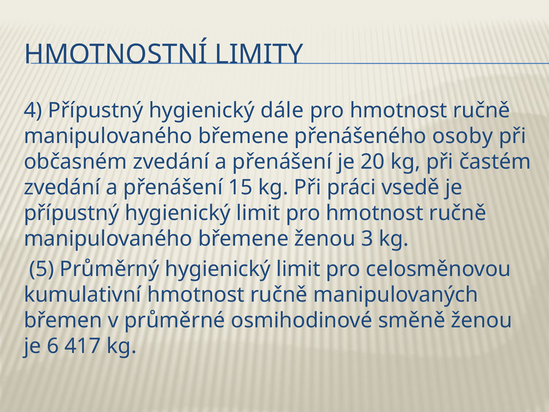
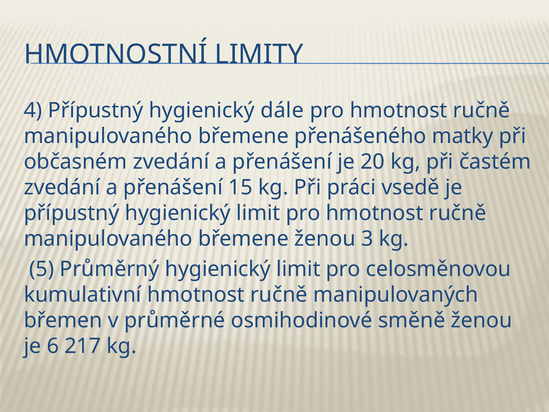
osoby: osoby -> matky
417: 417 -> 217
